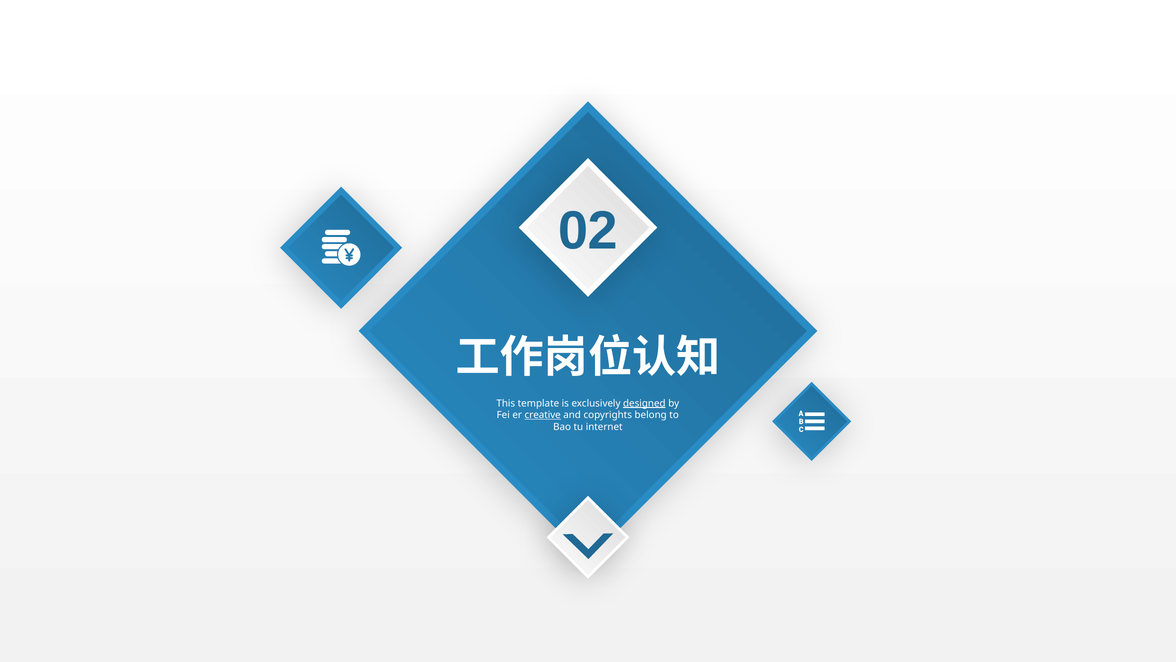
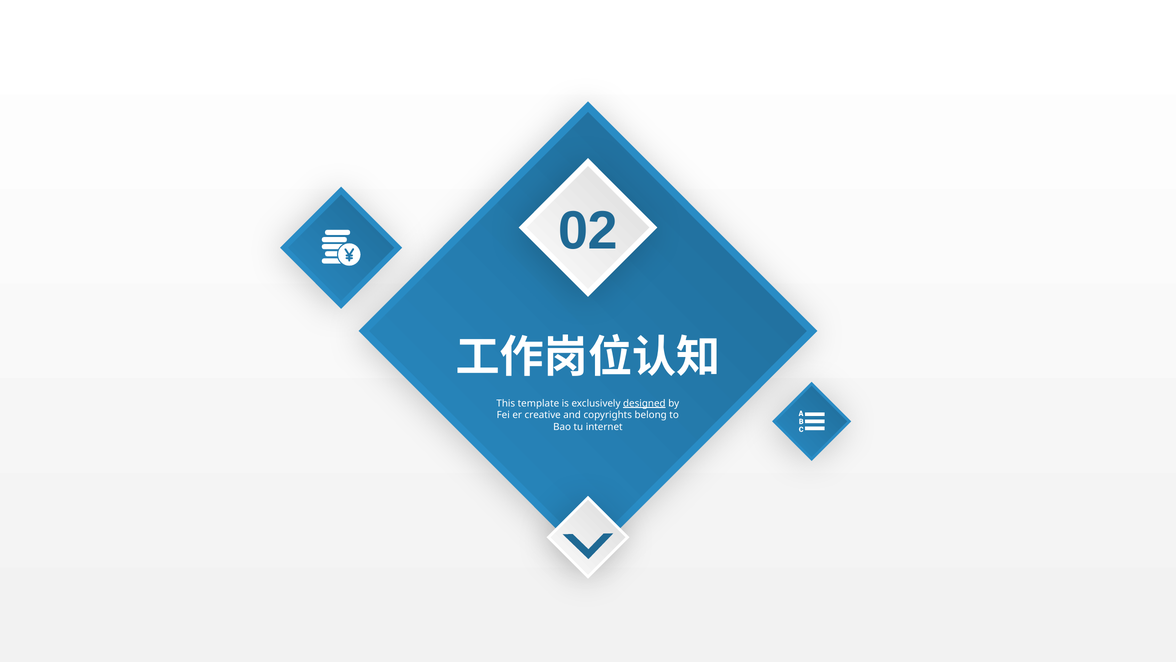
creative underline: present -> none
